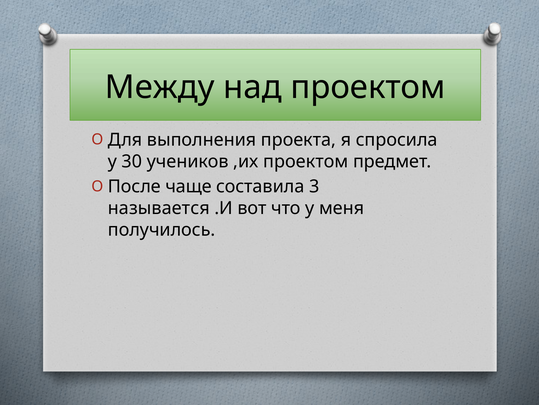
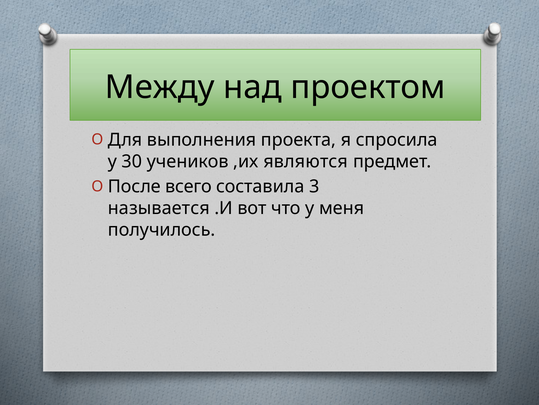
,их проектом: проектом -> являются
чаще: чаще -> всего
